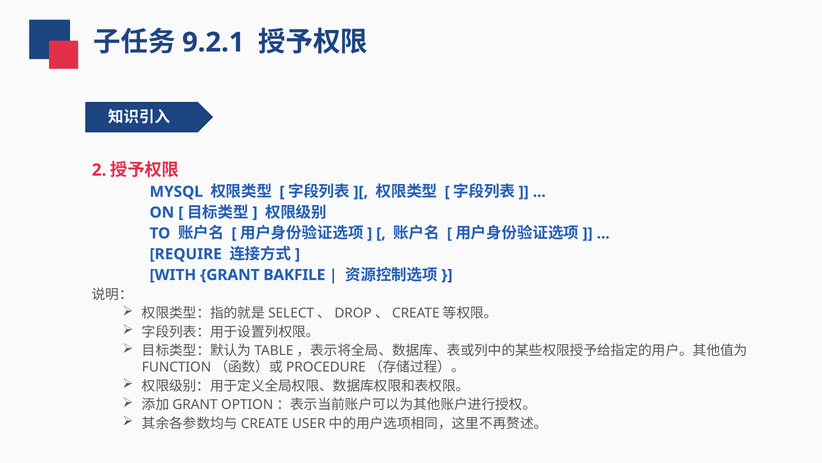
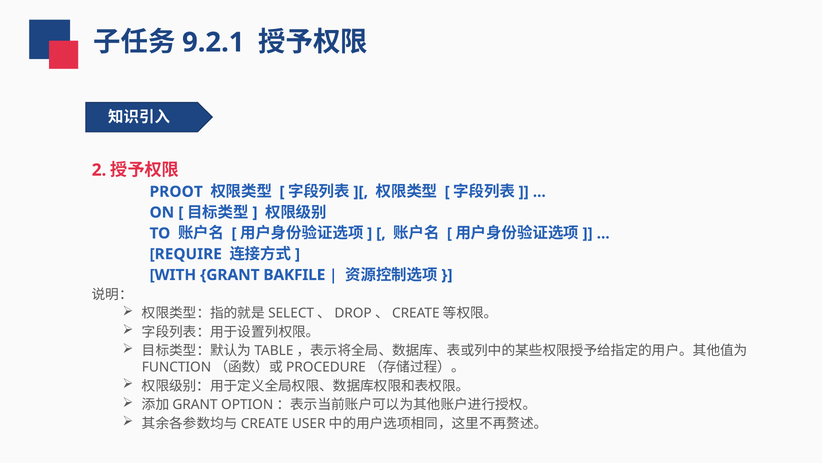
MYSQL: MYSQL -> PROOT
